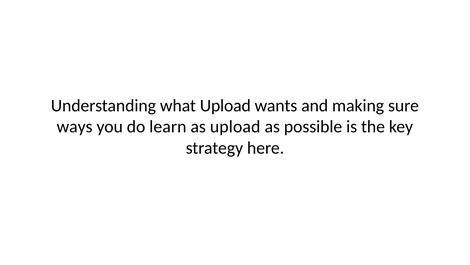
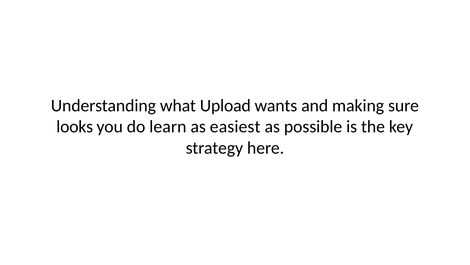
ways: ways -> looks
as upload: upload -> easiest
